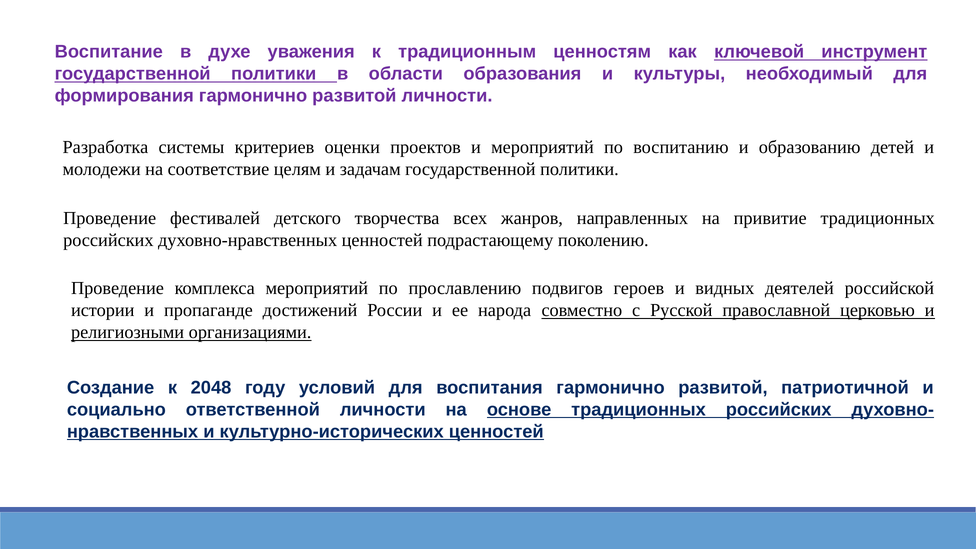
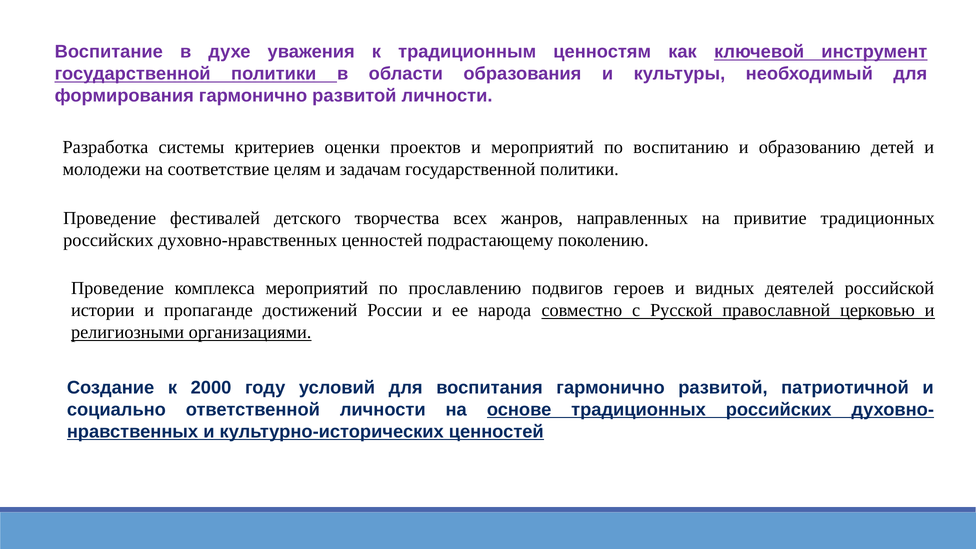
2048: 2048 -> 2000
